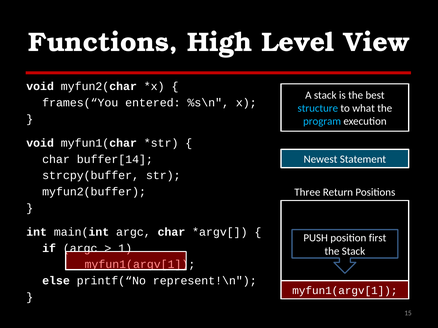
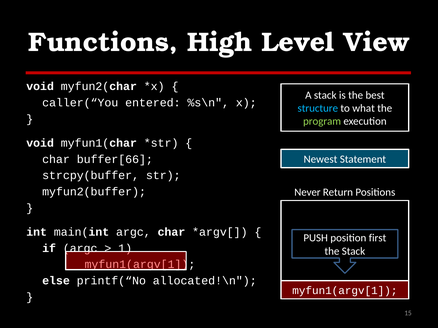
frames(“You: frames(“You -> caller(“You
program colour: light blue -> light green
buffer[14: buffer[14 -> buffer[66
Three: Three -> Never
represent!\n: represent!\n -> allocated!\n
